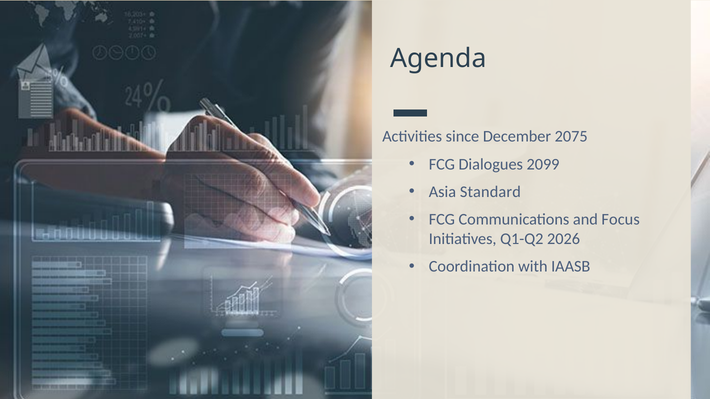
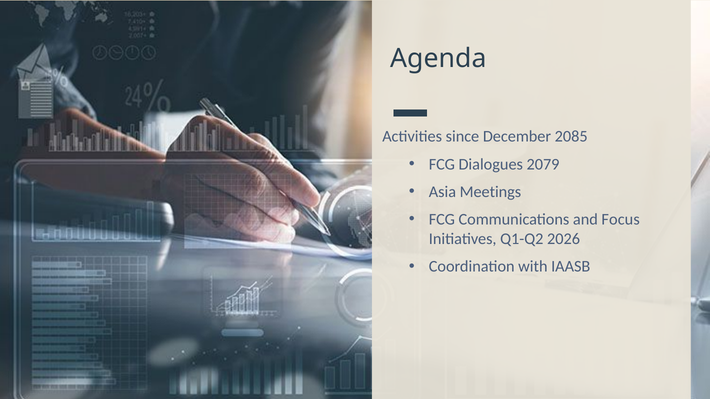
2075: 2075 -> 2085
2099: 2099 -> 2079
Standard: Standard -> Meetings
